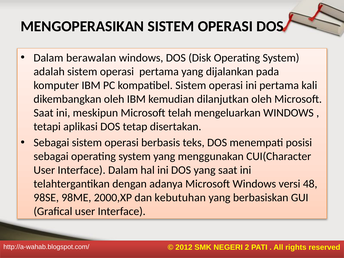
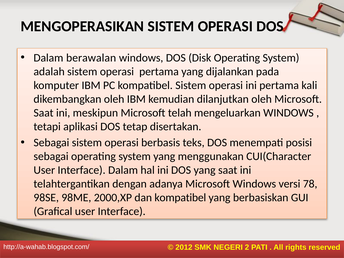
48: 48 -> 78
dan kebutuhan: kebutuhan -> kompatibel
